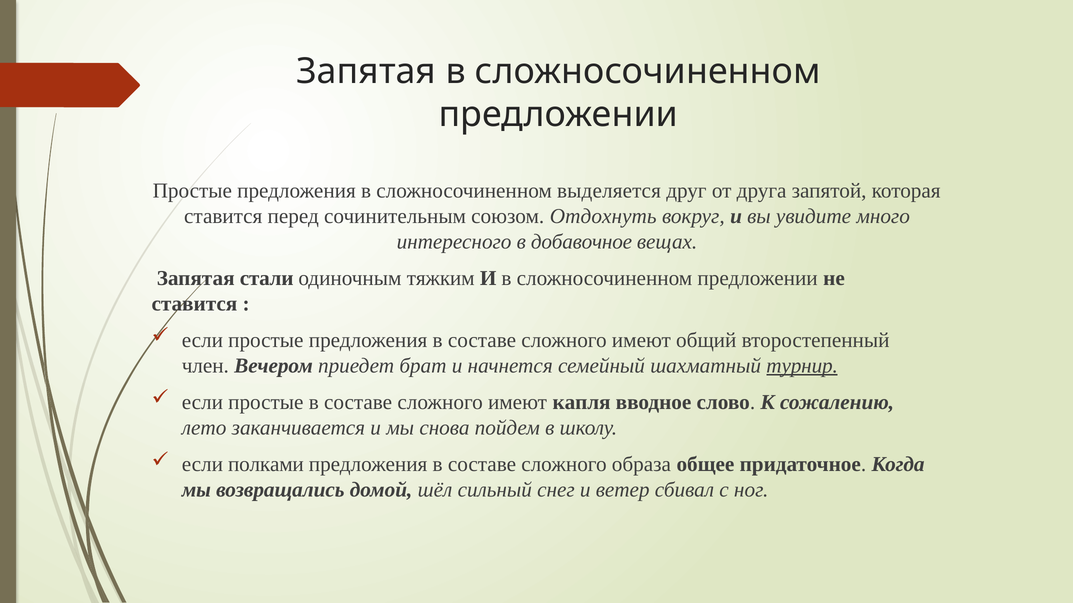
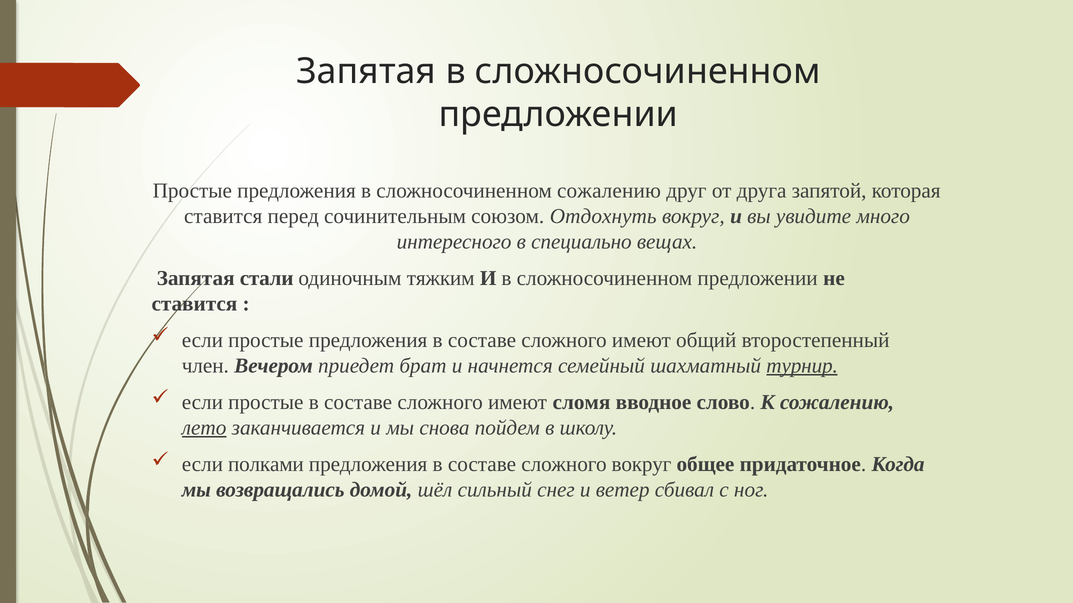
сложносочиненном выделяется: выделяется -> сожалению
добавочное: добавочное -> специально
капля: капля -> сломя
лето underline: none -> present
сложного образа: образа -> вокруг
